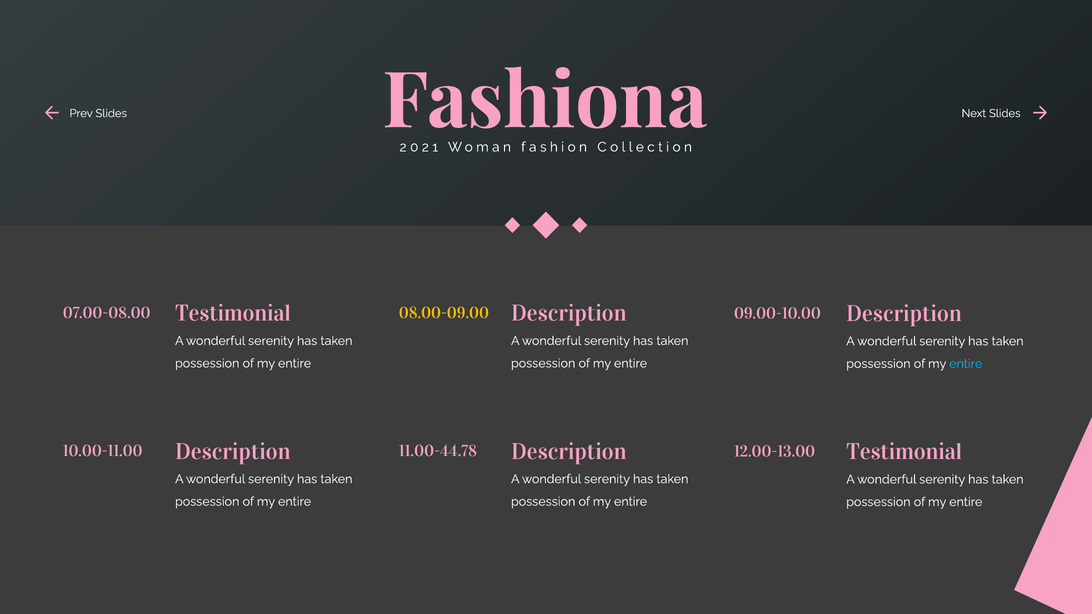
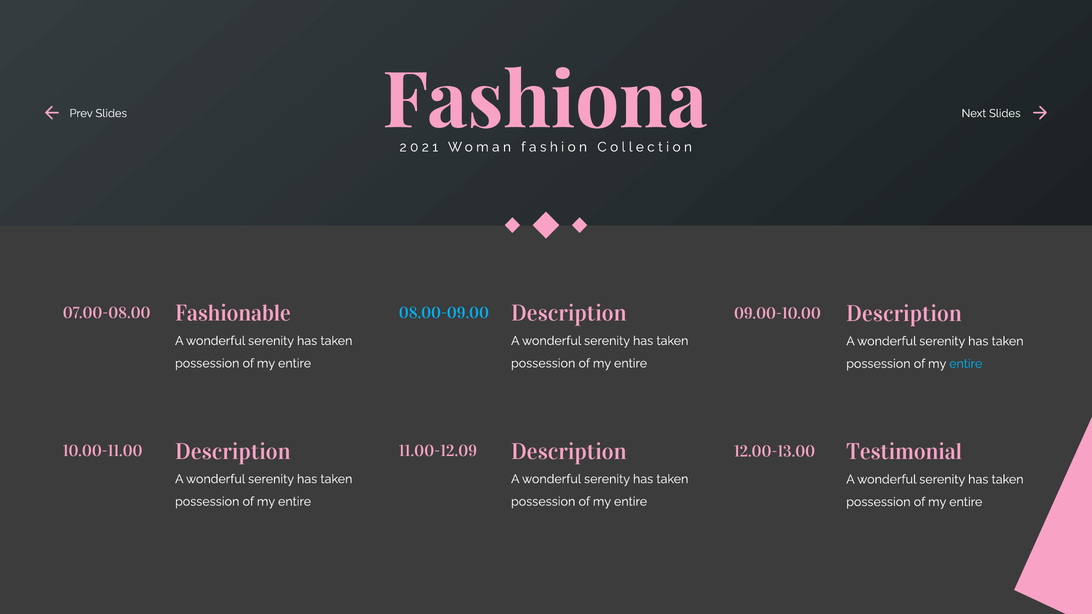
Testimonial at (233, 314): Testimonial -> Fashionable
08.00-09.00 colour: yellow -> light blue
11.00-44.78: 11.00-44.78 -> 11.00-12.09
